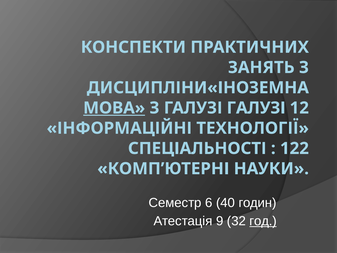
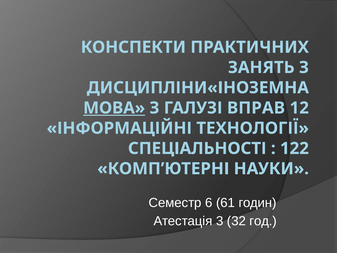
ГАЛУЗІ ГАЛУЗІ: ГАЛУЗІ -> ВПРАВ
40: 40 -> 61
9: 9 -> 3
год underline: present -> none
